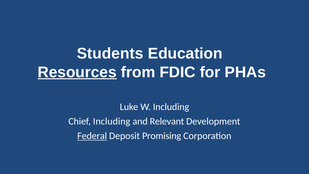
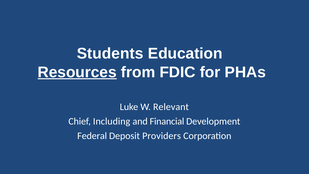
W Including: Including -> Relevant
Relevant: Relevant -> Financial
Federal underline: present -> none
Promising: Promising -> Providers
